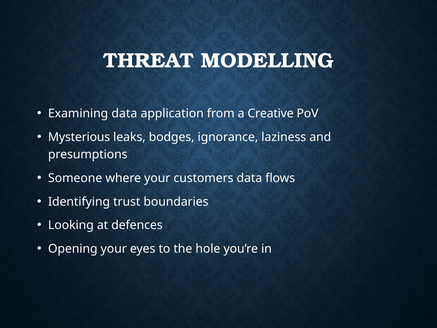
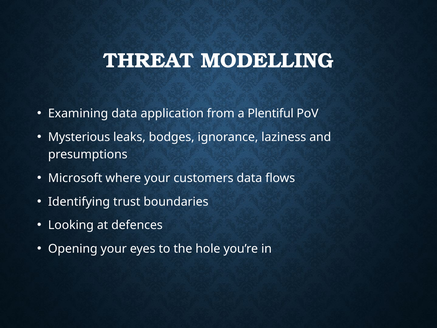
Creative: Creative -> Plentiful
Someone: Someone -> Microsoft
